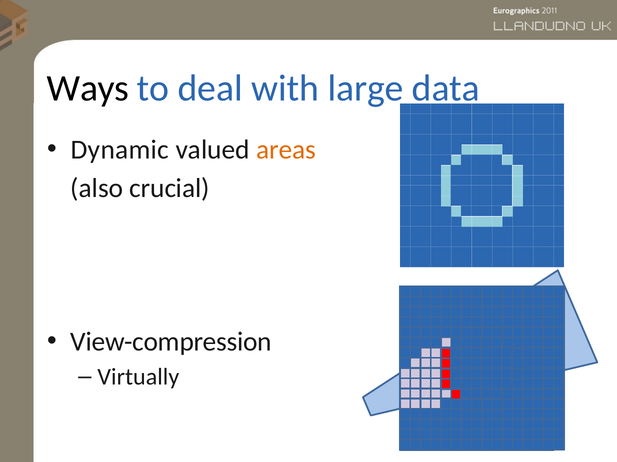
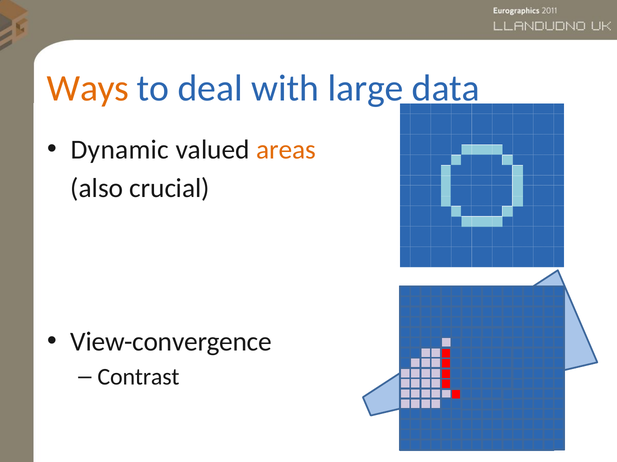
Ways colour: black -> orange
View-compression: View-compression -> View-convergence
Virtually: Virtually -> Contrast
